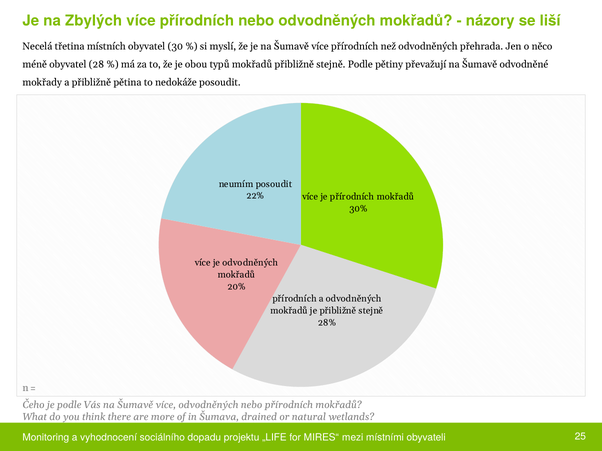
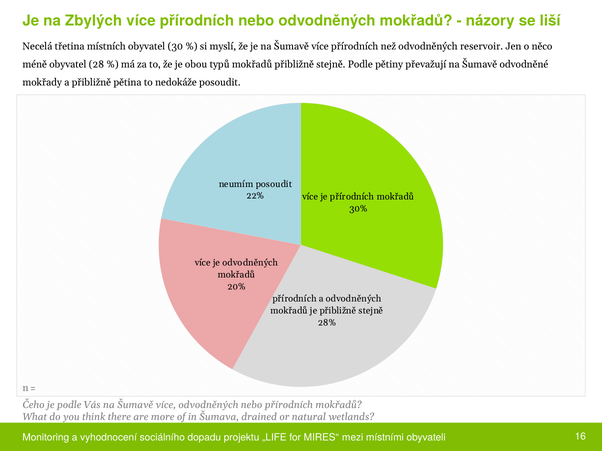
přehrada: přehrada -> reservoir
25: 25 -> 16
